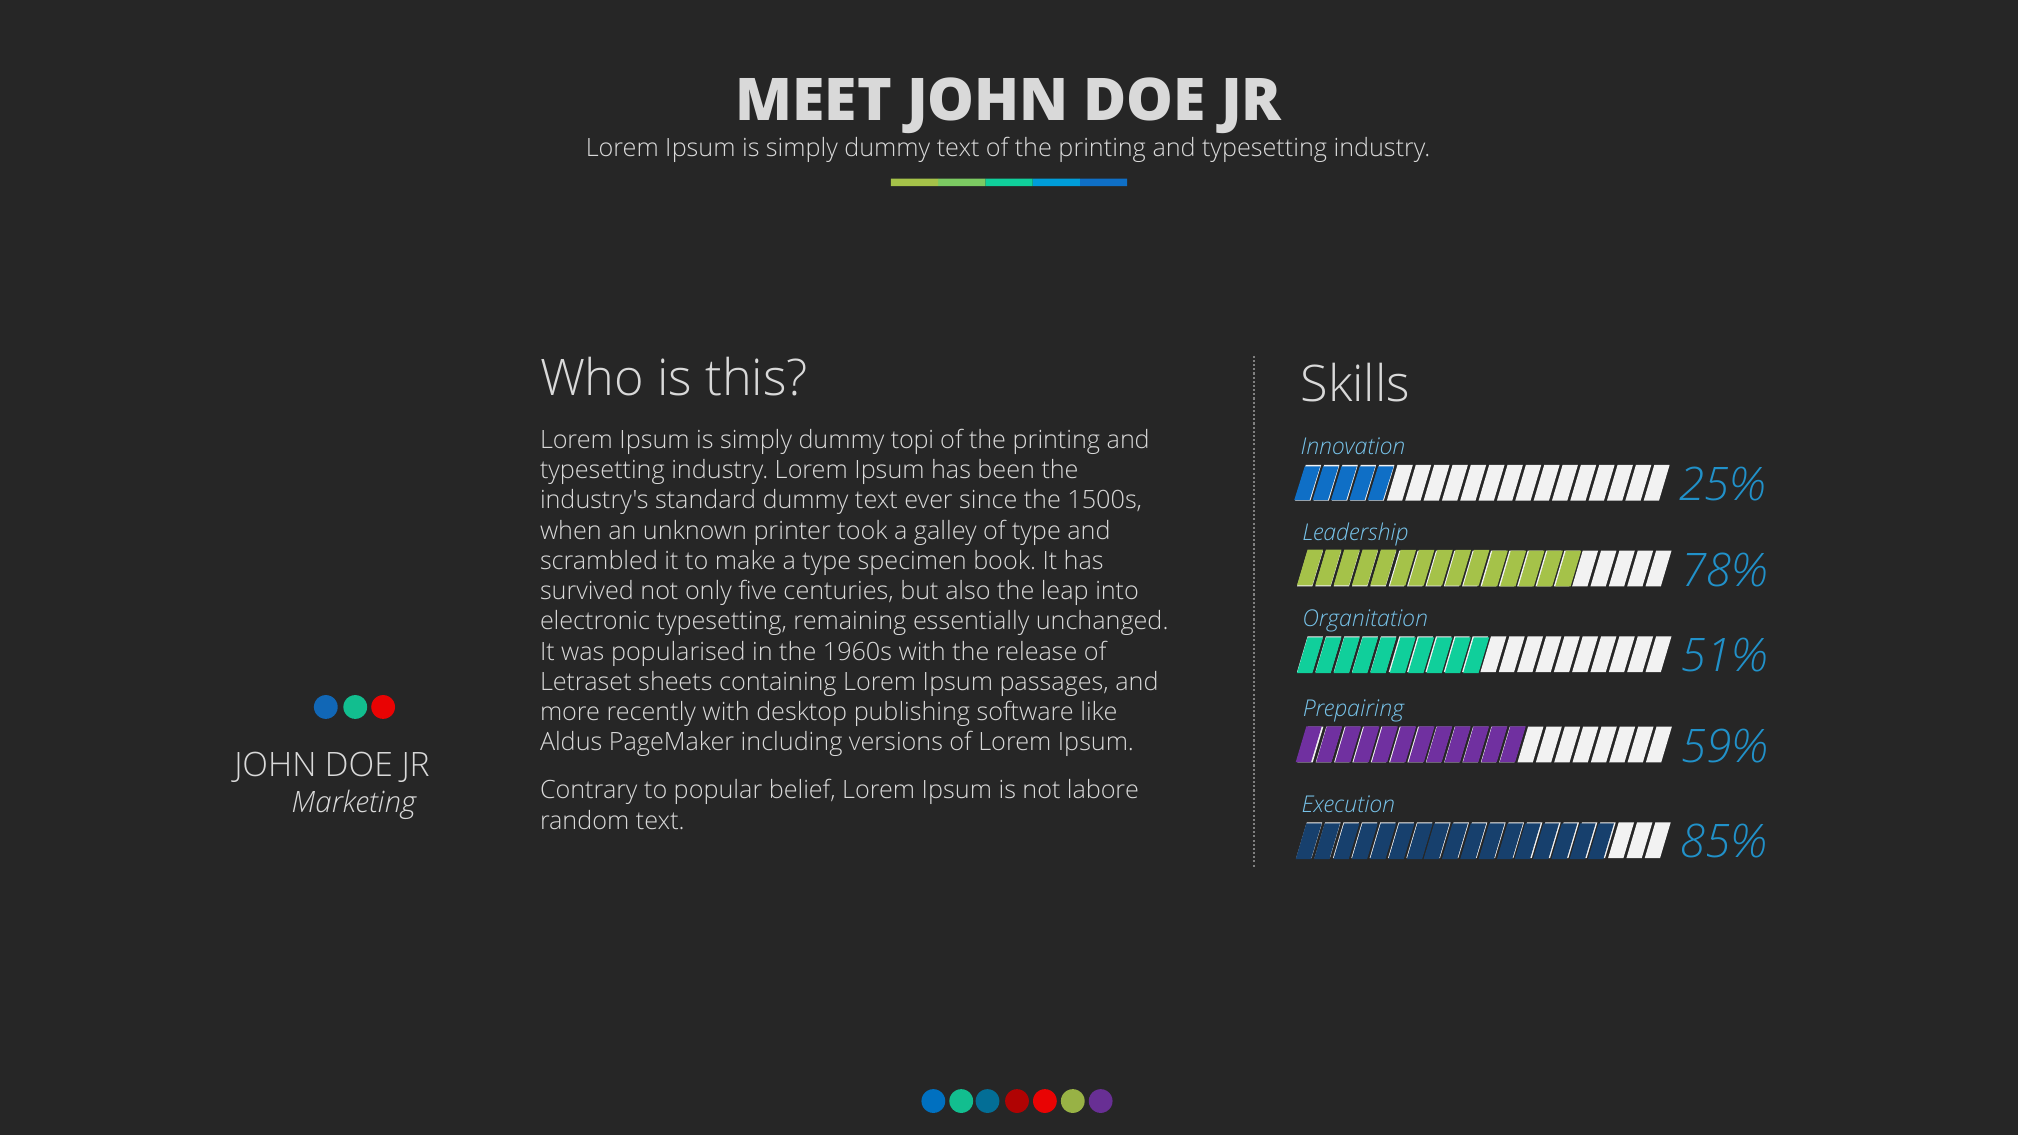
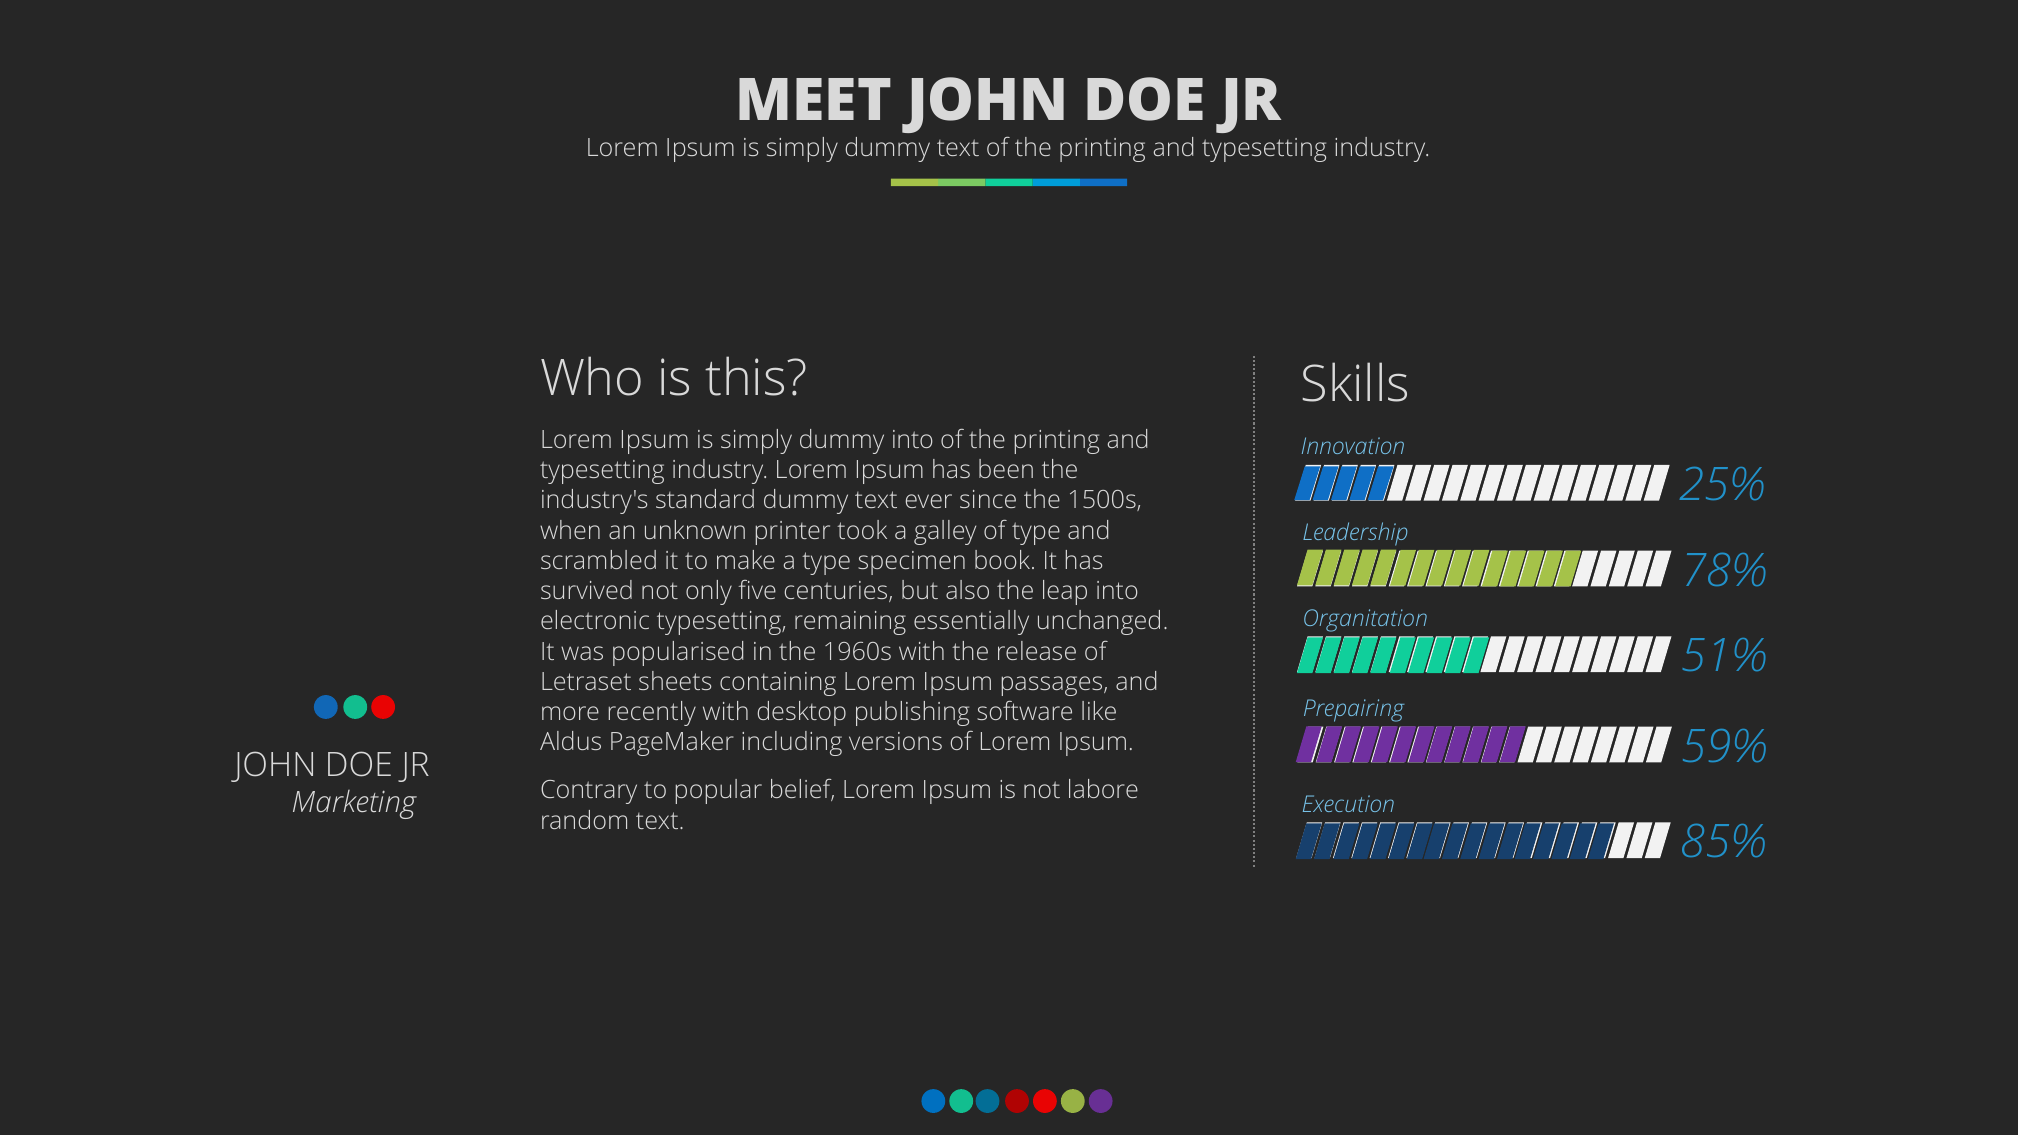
dummy topi: topi -> into
